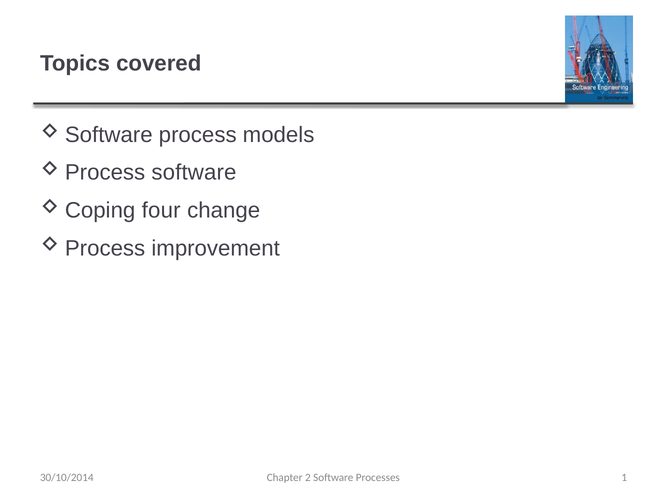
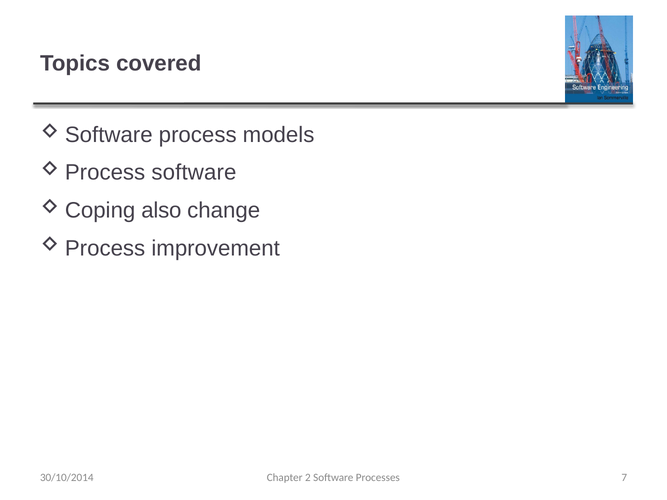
four: four -> also
1: 1 -> 7
